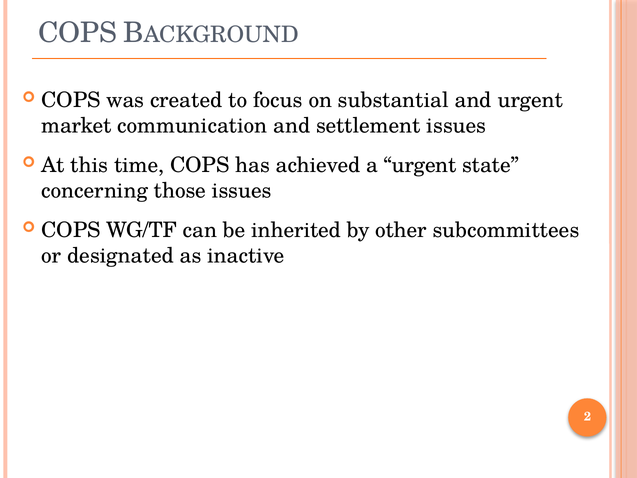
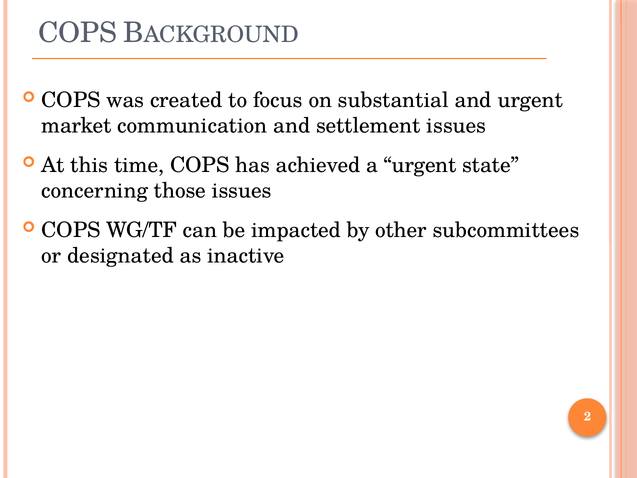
inherited: inherited -> impacted
